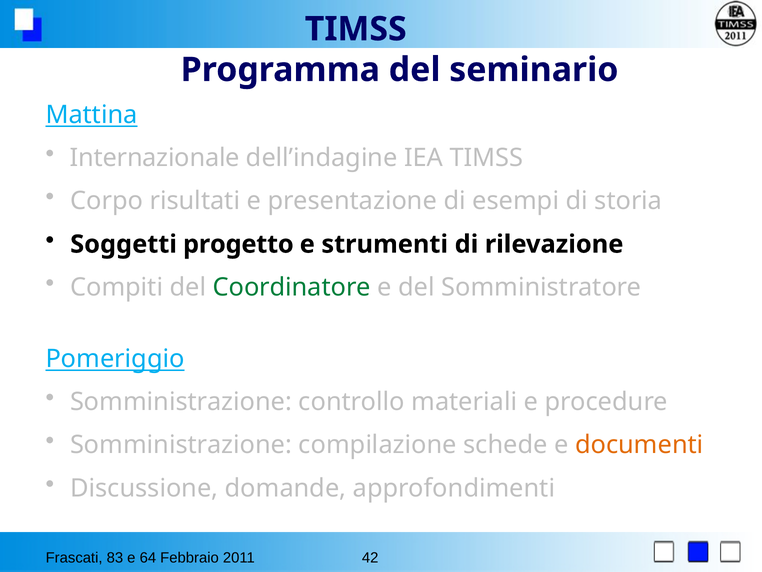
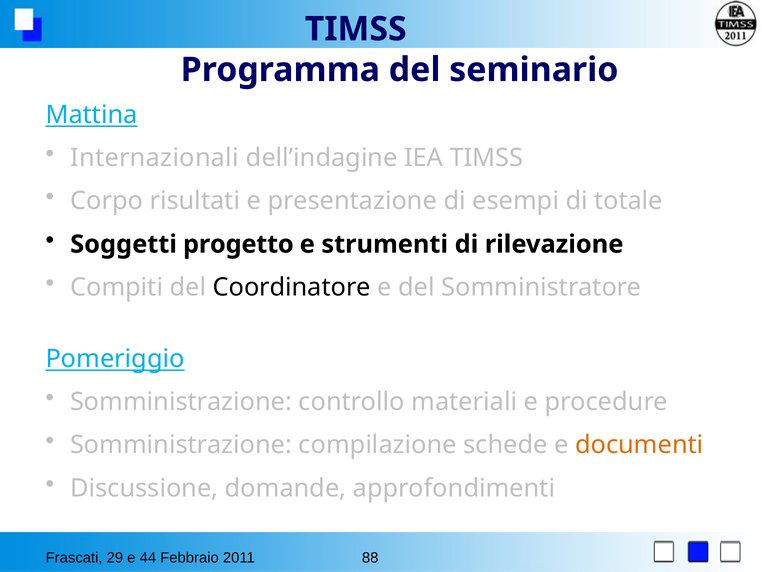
Internazionale: Internazionale -> Internazionali
storia: storia -> totale
Coordinatore colour: green -> black
83: 83 -> 29
64: 64 -> 44
42: 42 -> 88
